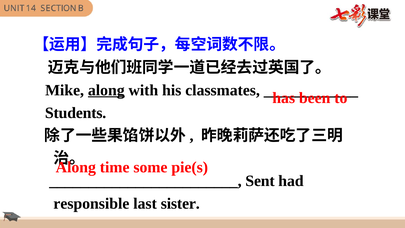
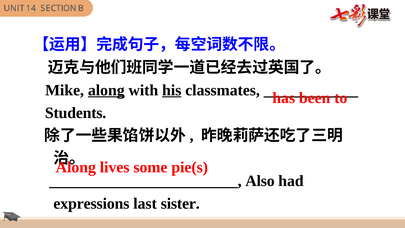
his underline: none -> present
time: time -> lives
Sent: Sent -> Also
responsible: responsible -> expressions
